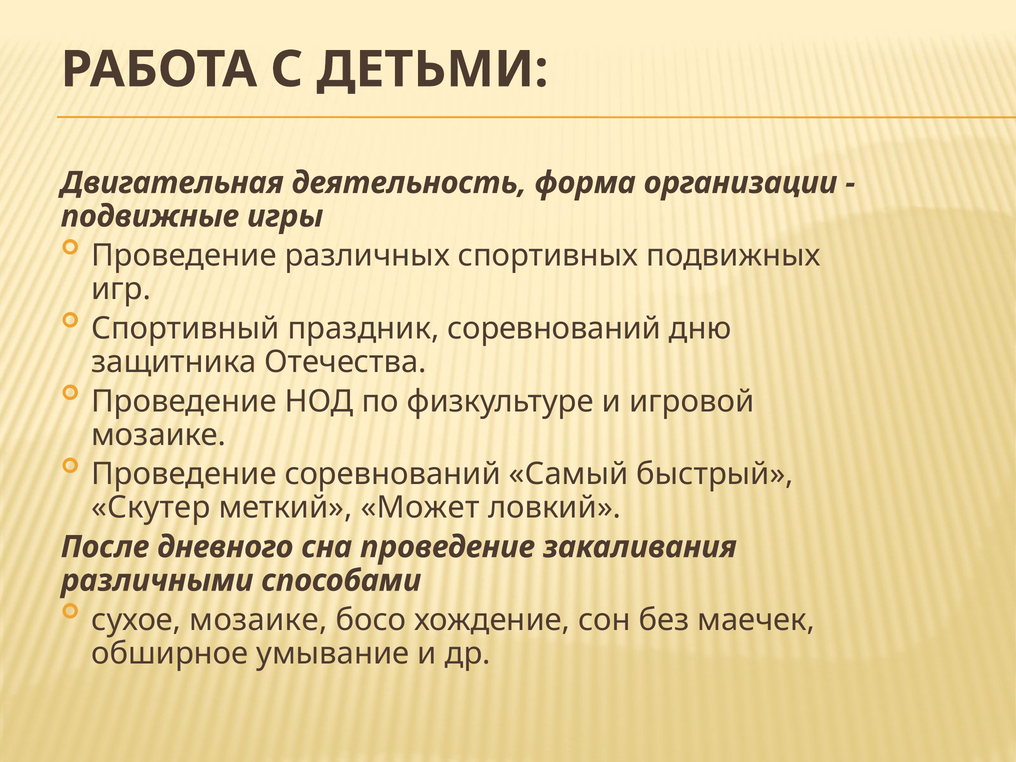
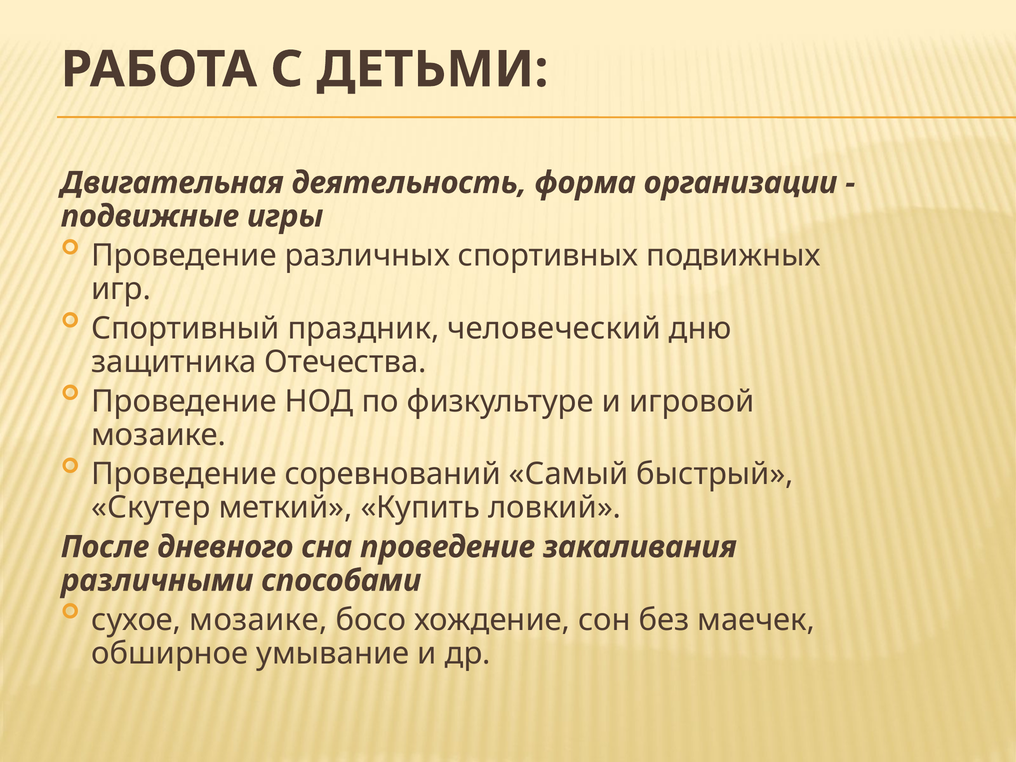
праздник соревнований: соревнований -> человеческий
Может: Может -> Купить
